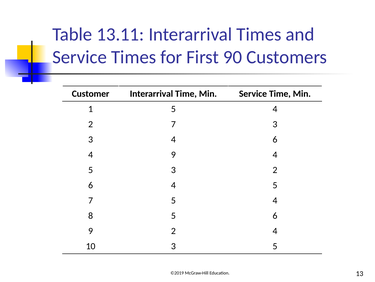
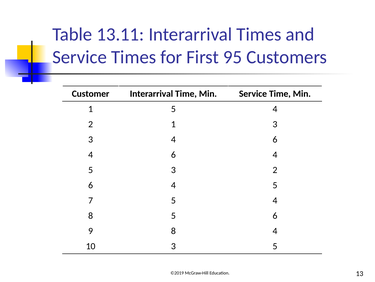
90: 90 -> 95
2 7: 7 -> 1
9 at (173, 154): 9 -> 6
9 2: 2 -> 8
